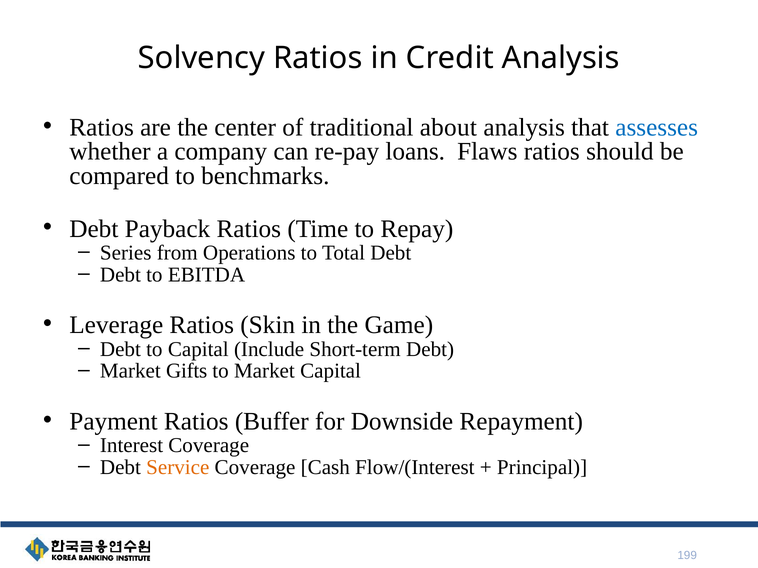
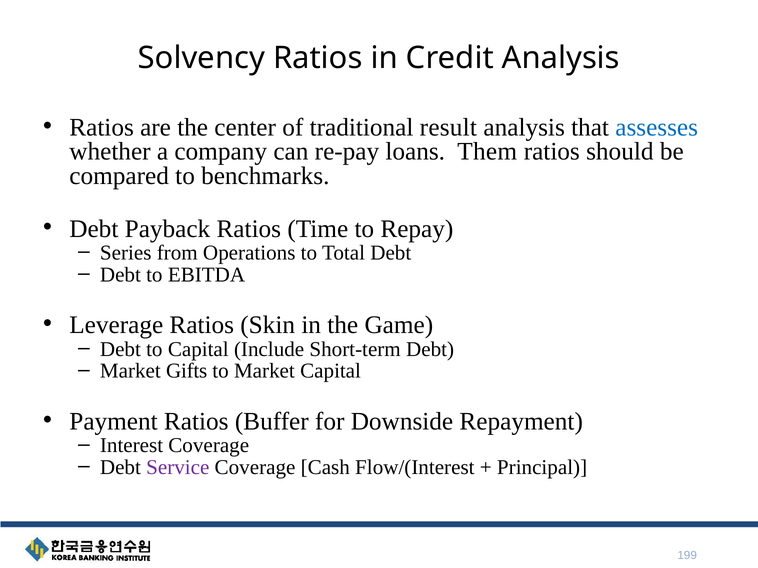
about: about -> result
Flaws: Flaws -> Them
Service colour: orange -> purple
